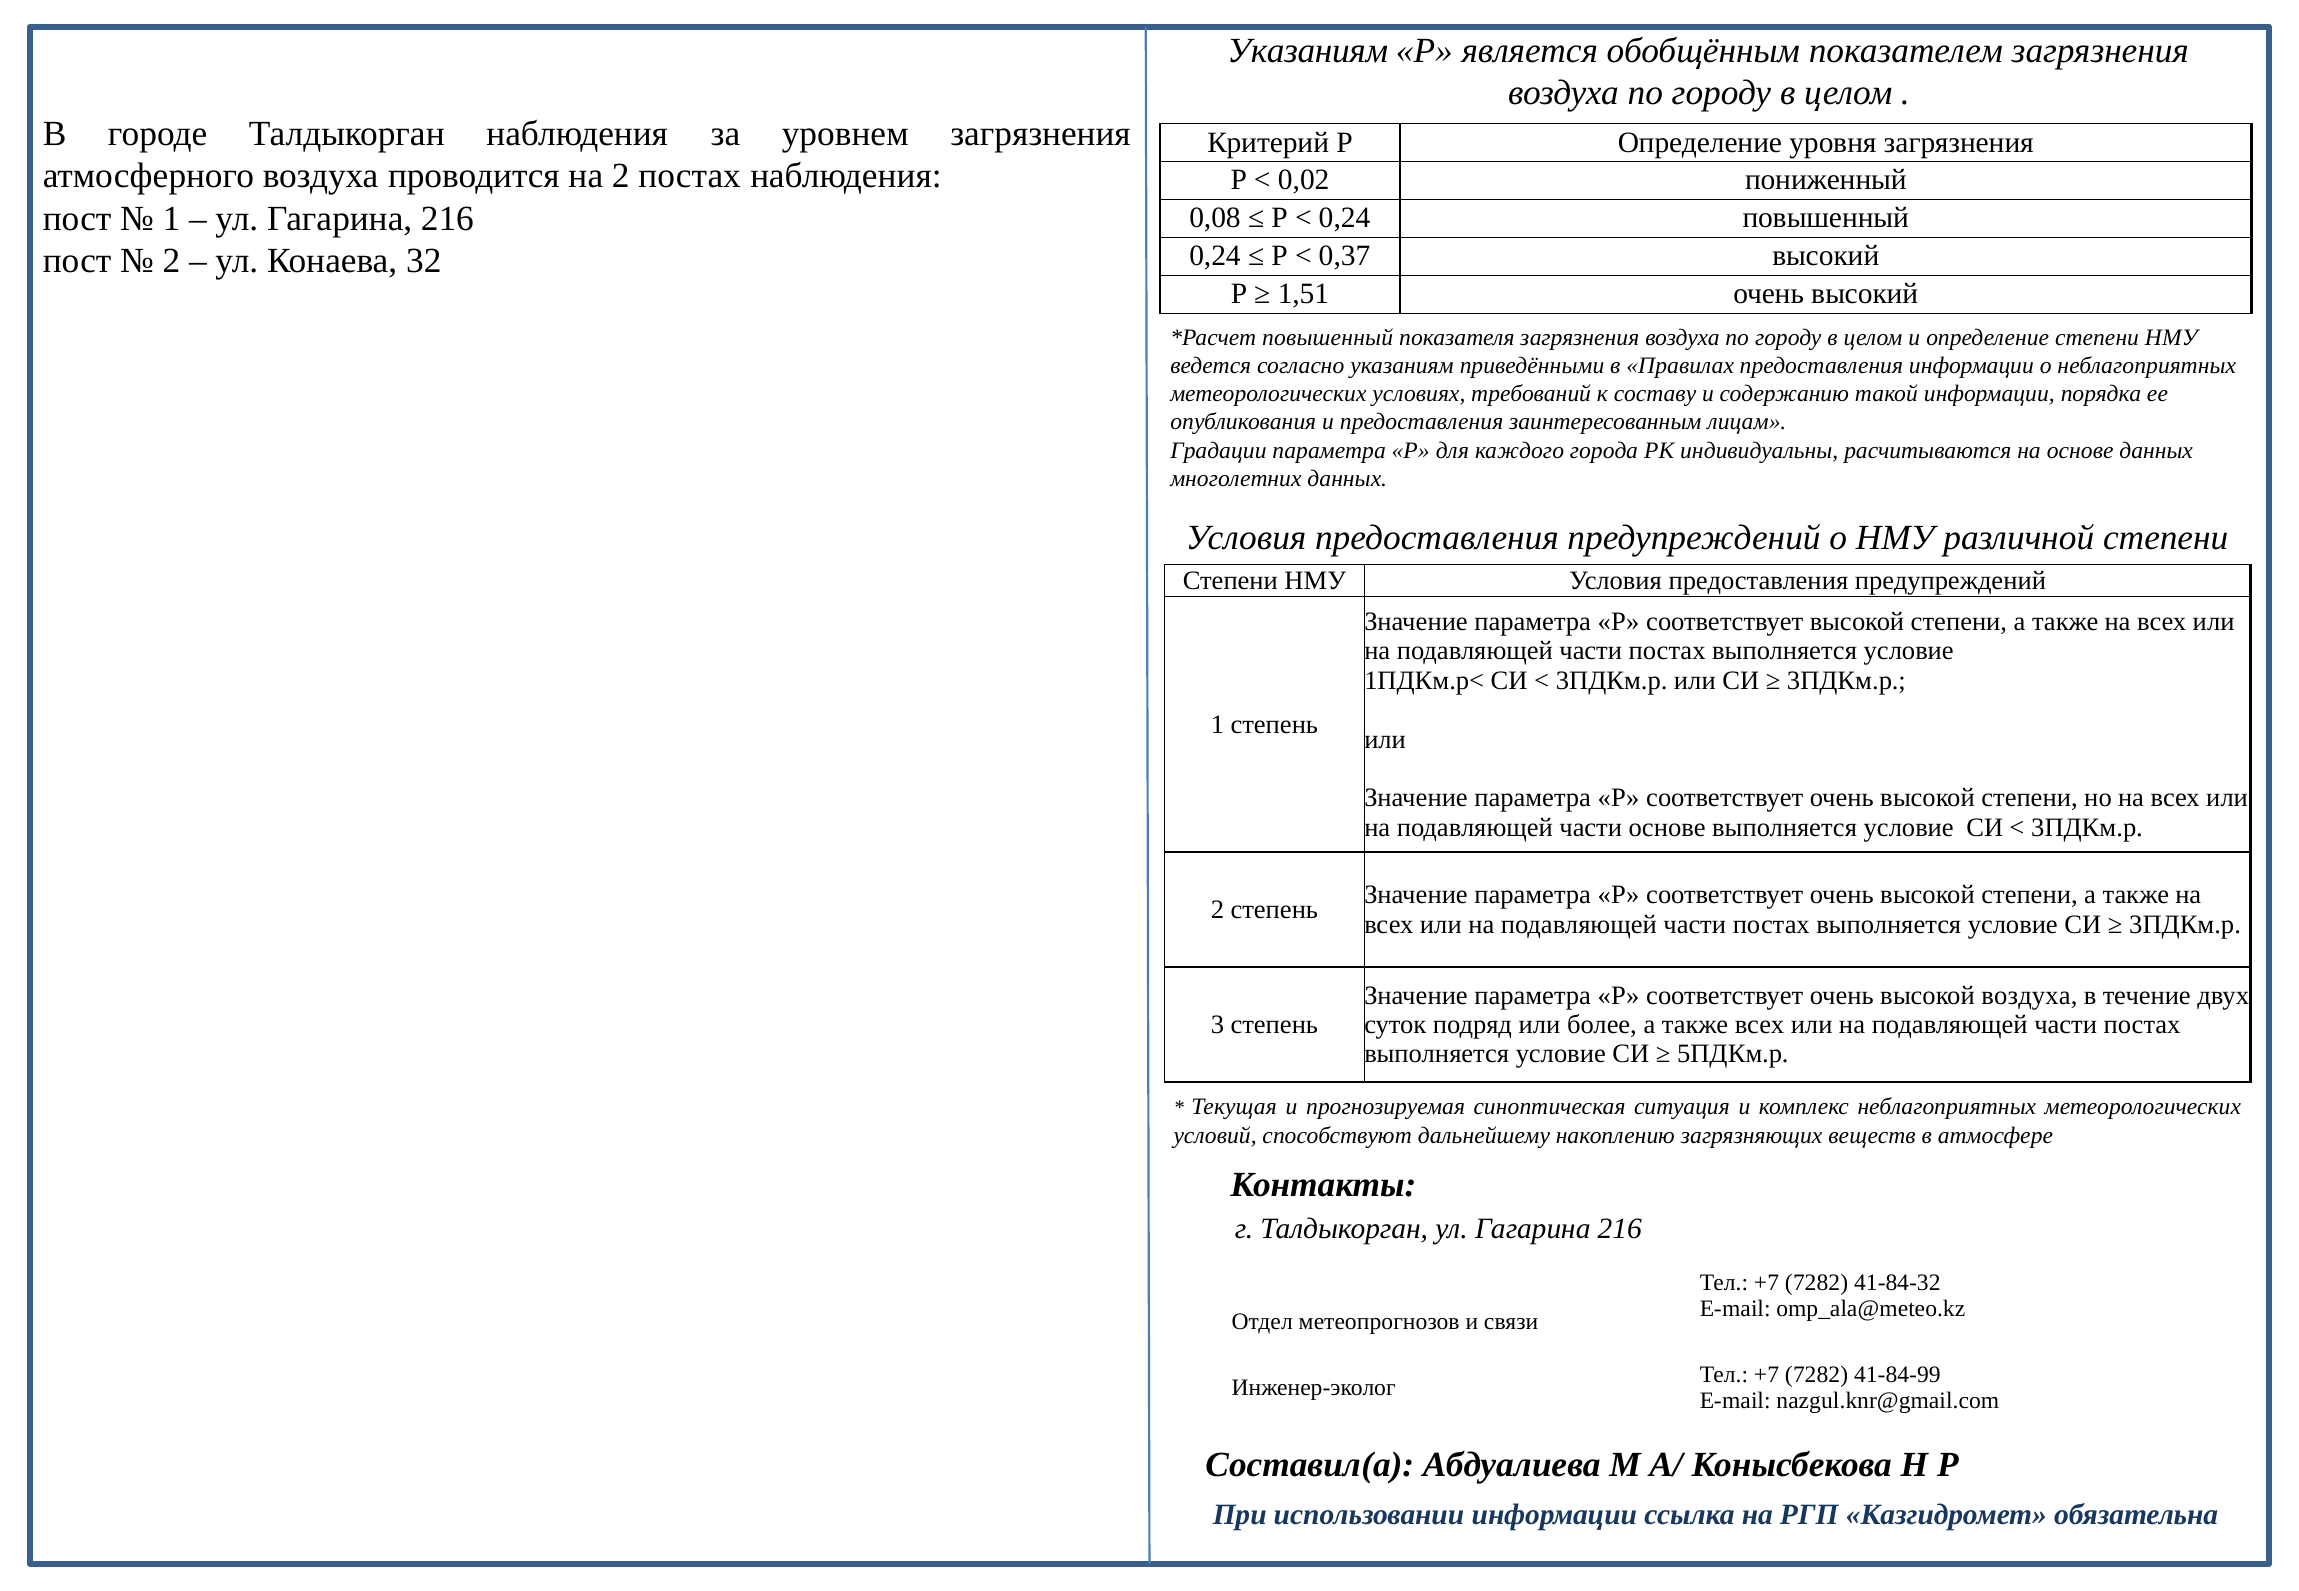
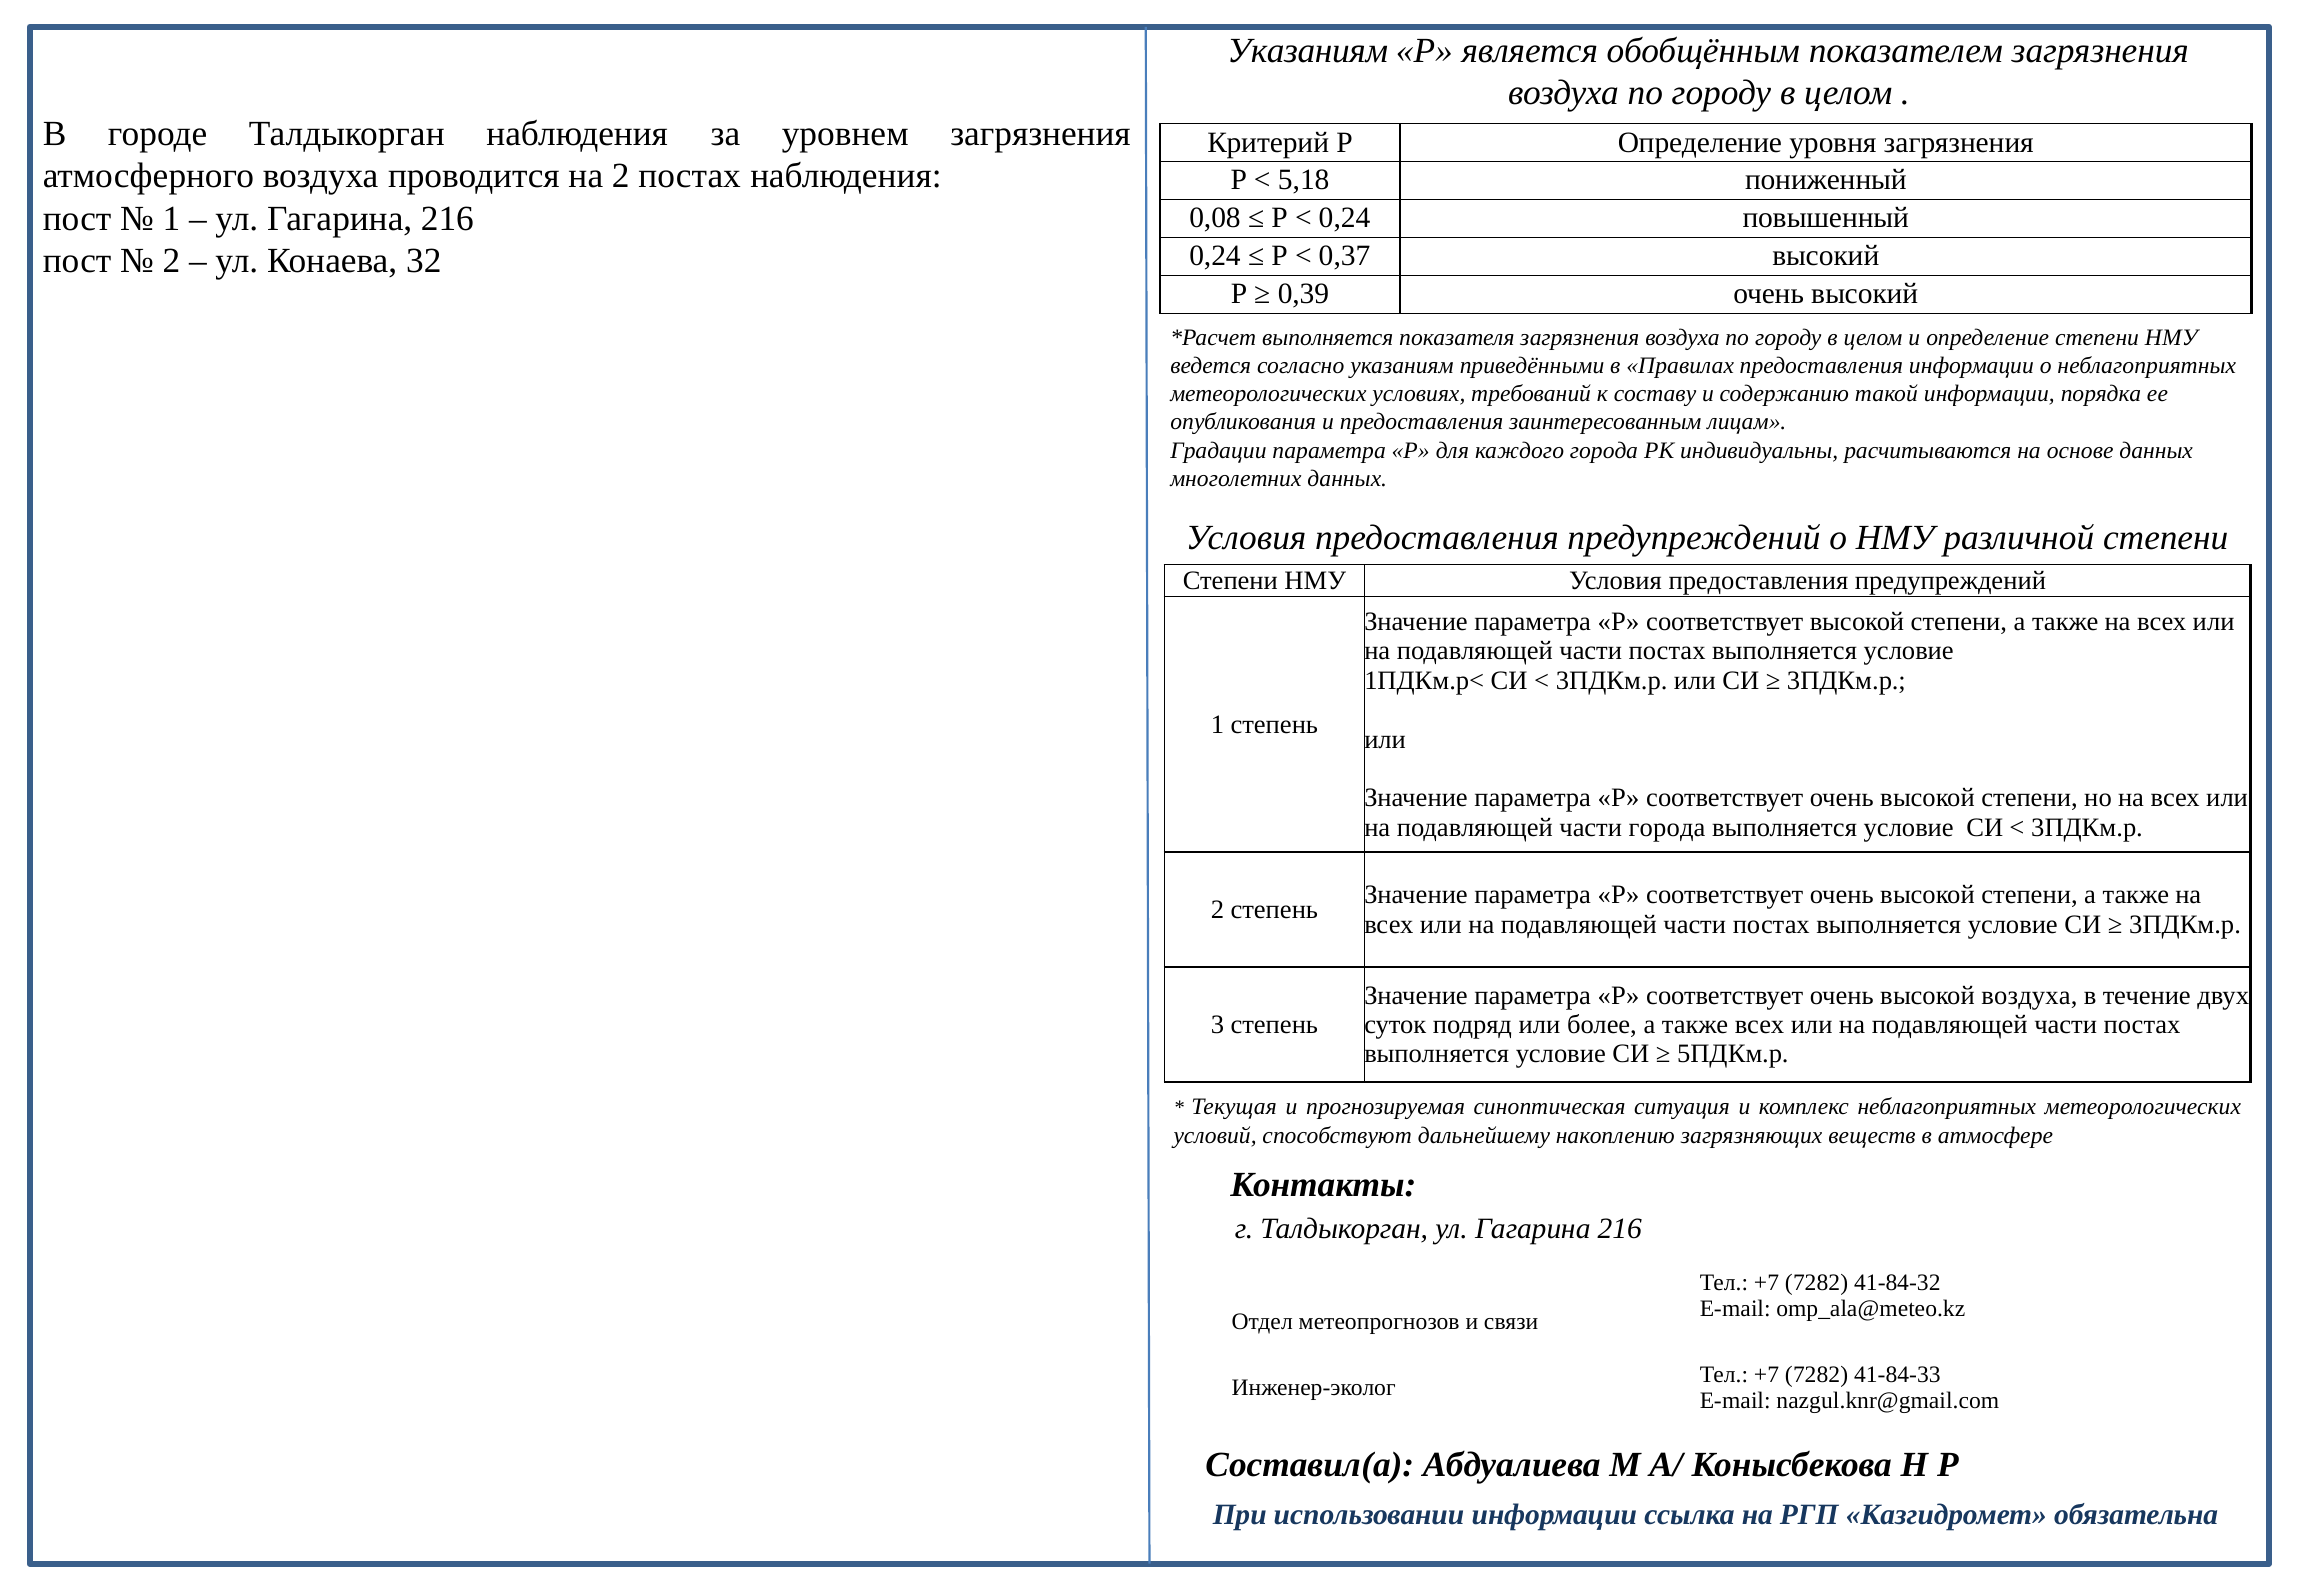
0,02: 0,02 -> 5,18
1,51: 1,51 -> 0,39
повышенный at (1328, 338): повышенный -> выполняется
части основе: основе -> города
41-84-99: 41-84-99 -> 41-84-33
